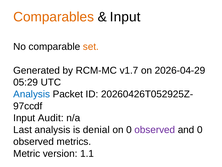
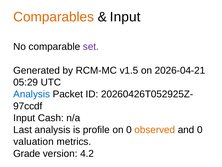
set colour: orange -> purple
v1.7: v1.7 -> v1.5
2026-04-29: 2026-04-29 -> 2026-04-21
Audit: Audit -> Cash
denial: denial -> profile
observed at (155, 129) colour: purple -> orange
observed at (34, 141): observed -> valuation
Metric: Metric -> Grade
1.1: 1.1 -> 4.2
